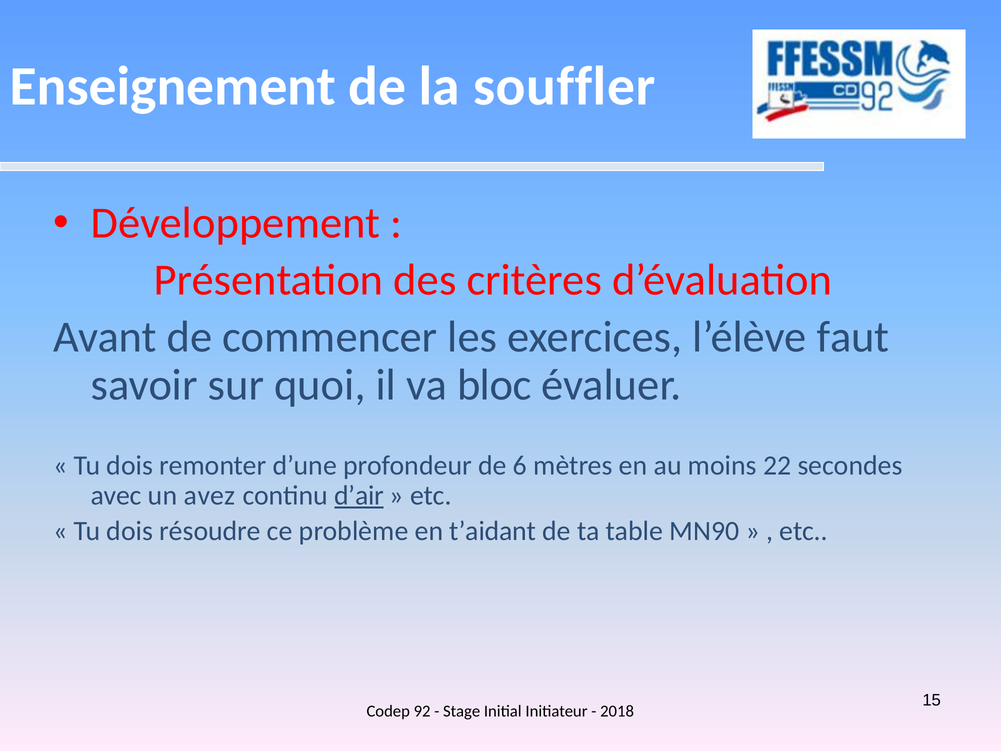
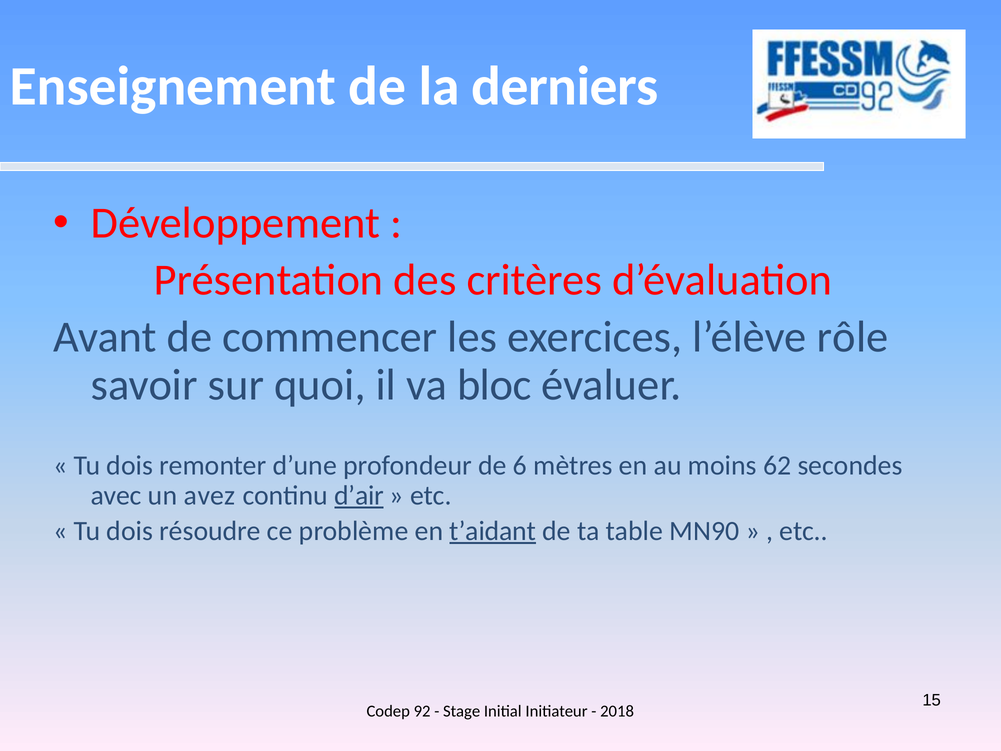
souffler: souffler -> derniers
faut: faut -> rôle
22: 22 -> 62
t’aidant underline: none -> present
